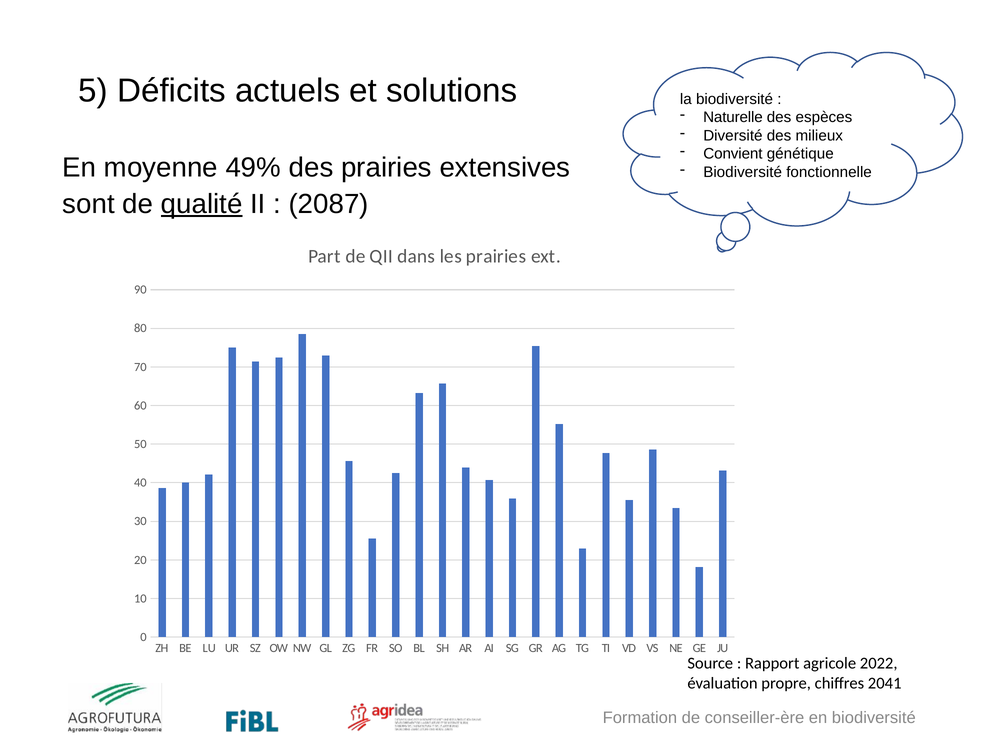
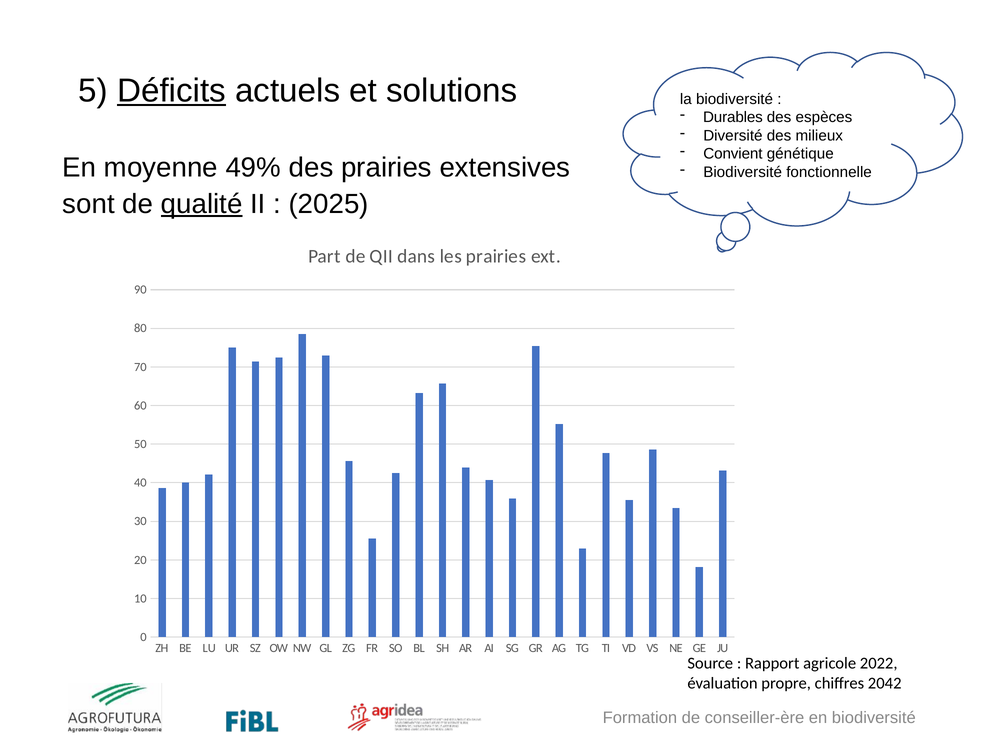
Déficits underline: none -> present
Naturelle: Naturelle -> Durables
2087: 2087 -> 2025
2041: 2041 -> 2042
